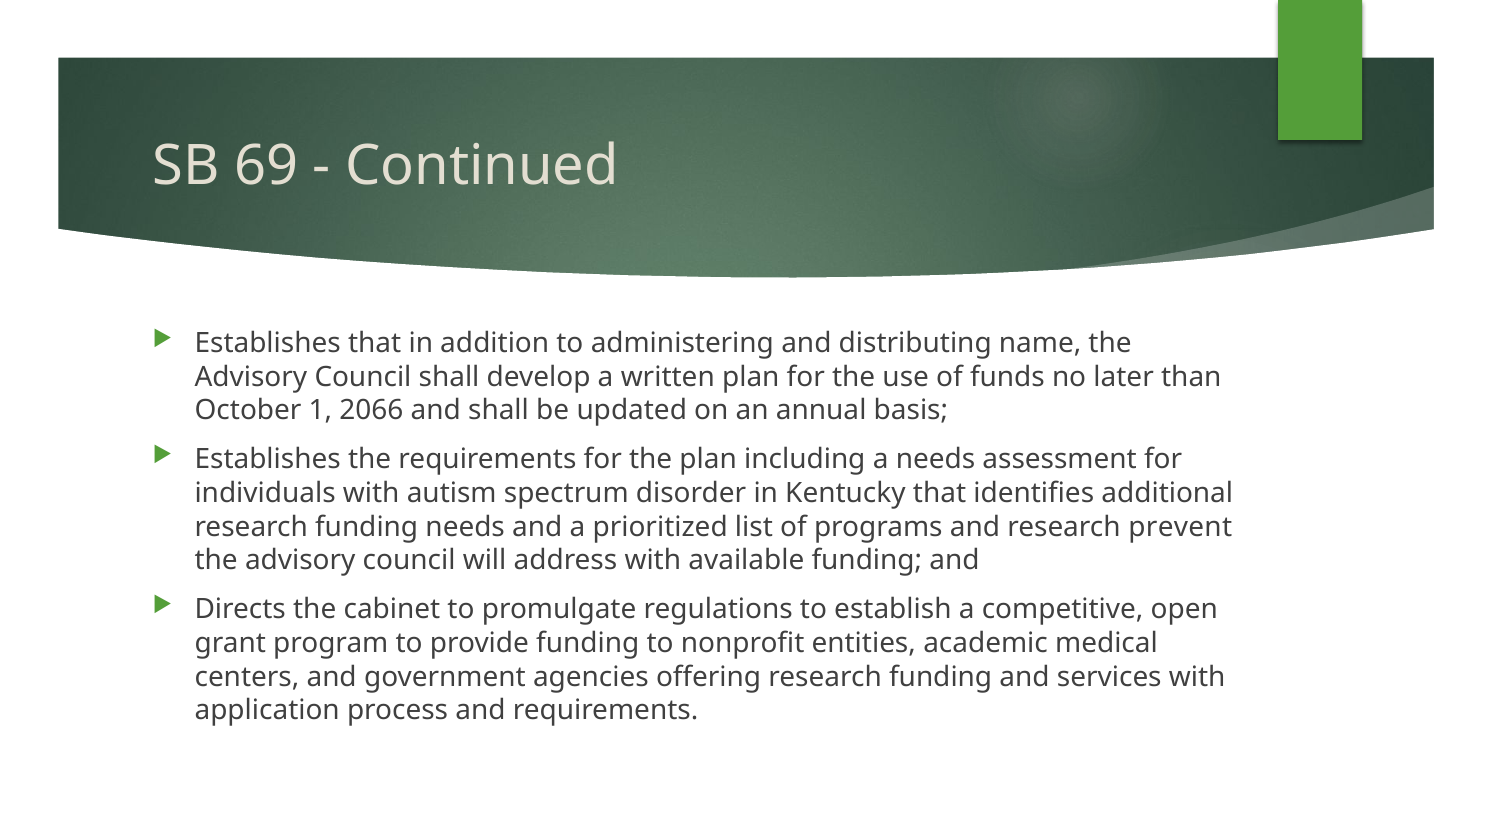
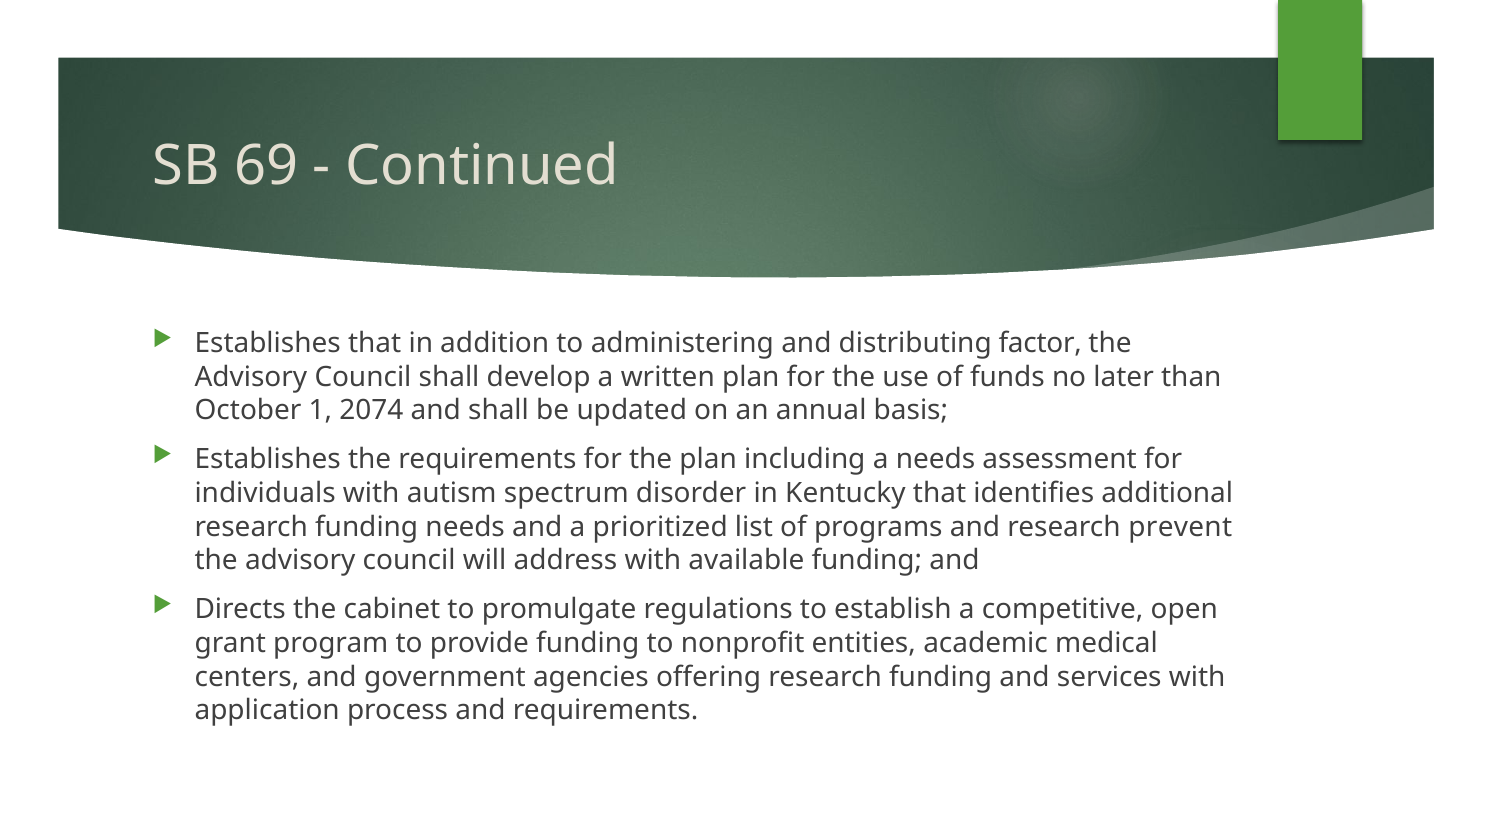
name: name -> factor
2066: 2066 -> 2074
